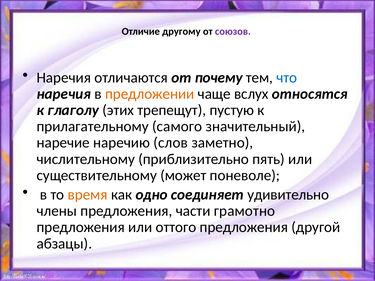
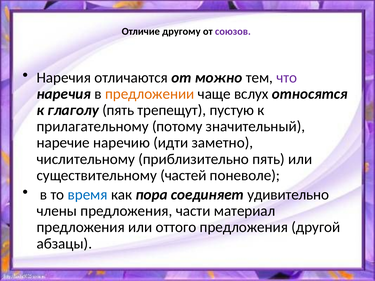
почему: почему -> можно
что colour: blue -> purple
глаголу этих: этих -> пять
самого: самого -> потому
слов: слов -> идти
может: может -> частей
время colour: orange -> blue
одно: одно -> пора
грамотно: грамотно -> материал
